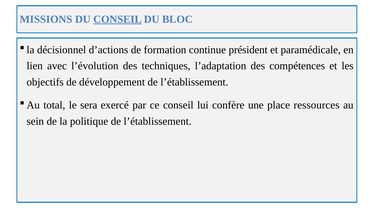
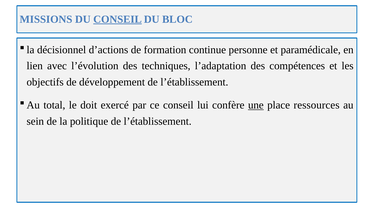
président: président -> personne
sera: sera -> doit
une underline: none -> present
